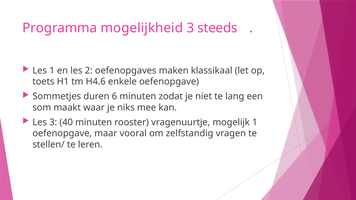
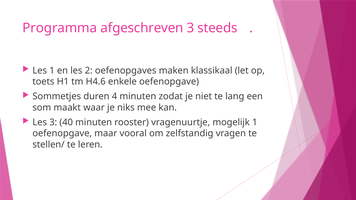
mogelijkheid: mogelijkheid -> afgeschreven
6: 6 -> 4
